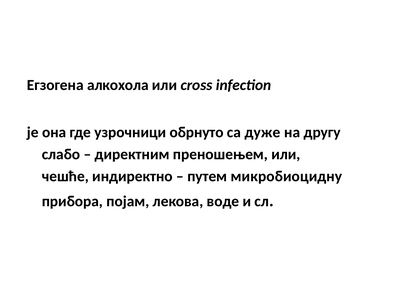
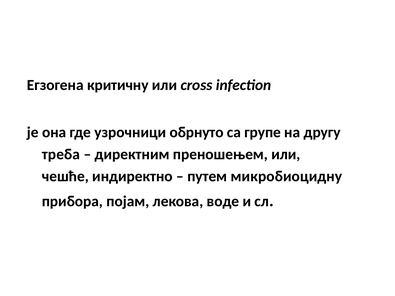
алкохола: алкохола -> критичну
дуже: дуже -> групе
слабо: слабо -> треба
